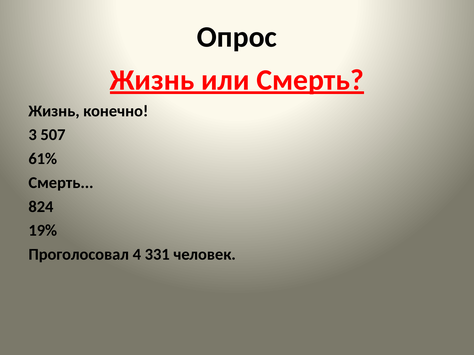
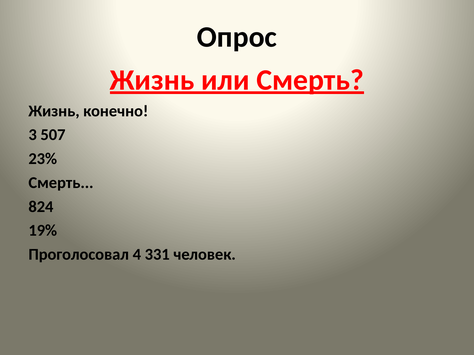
61%: 61% -> 23%
